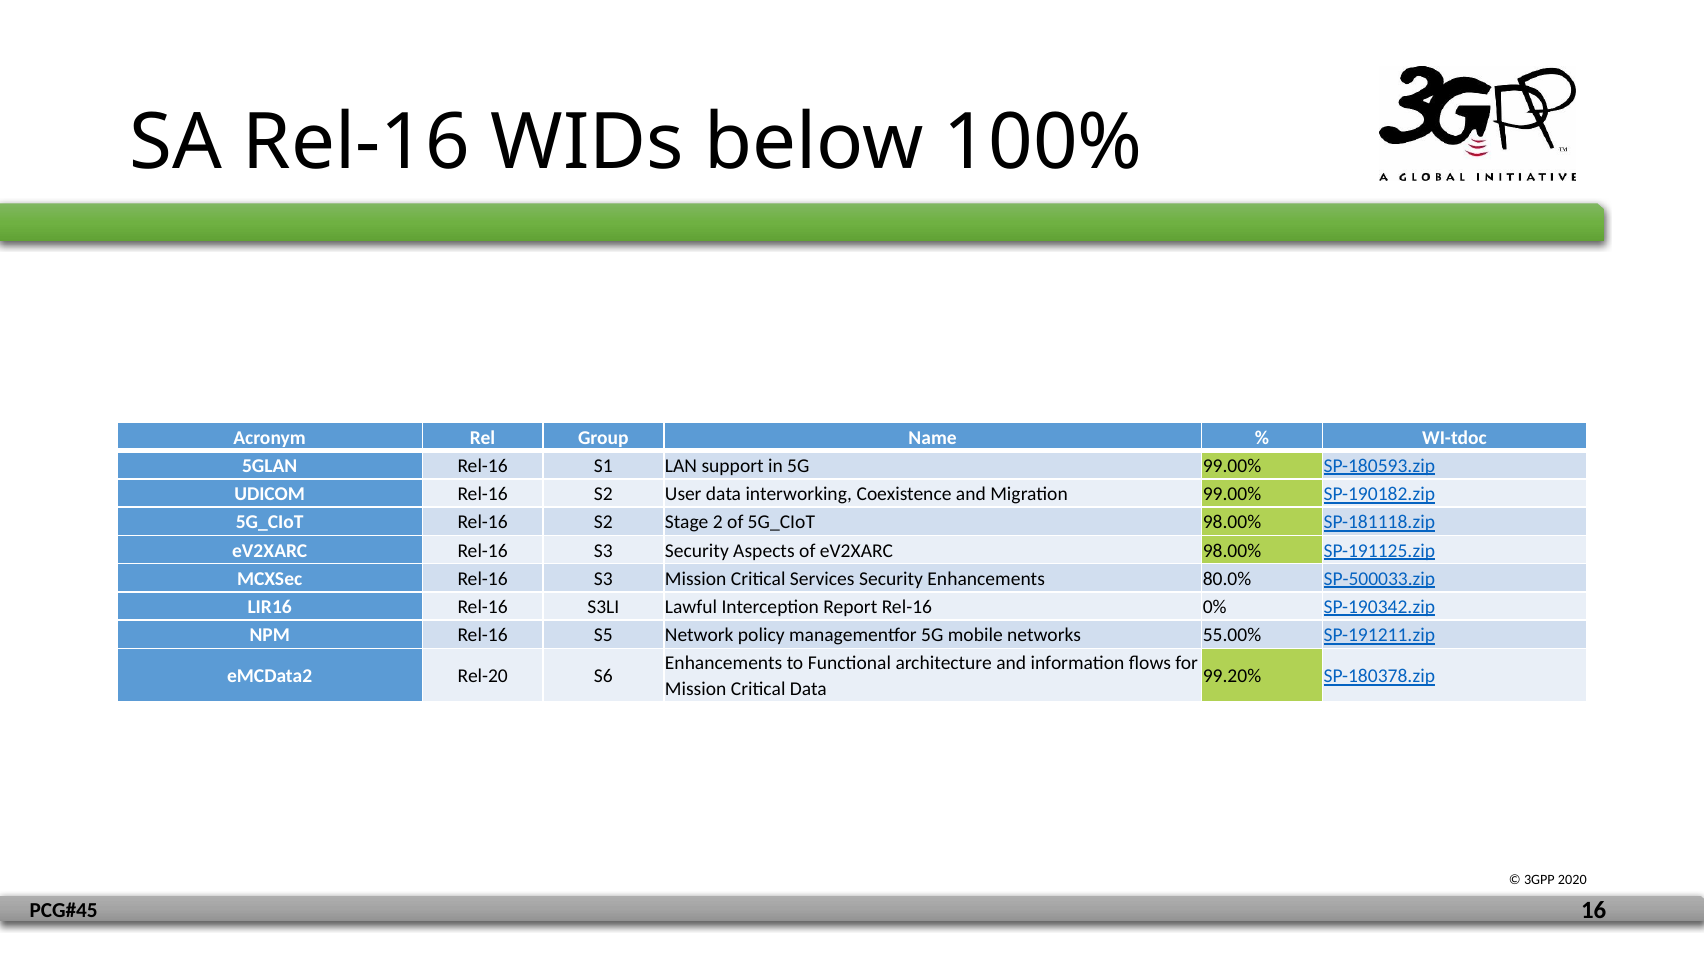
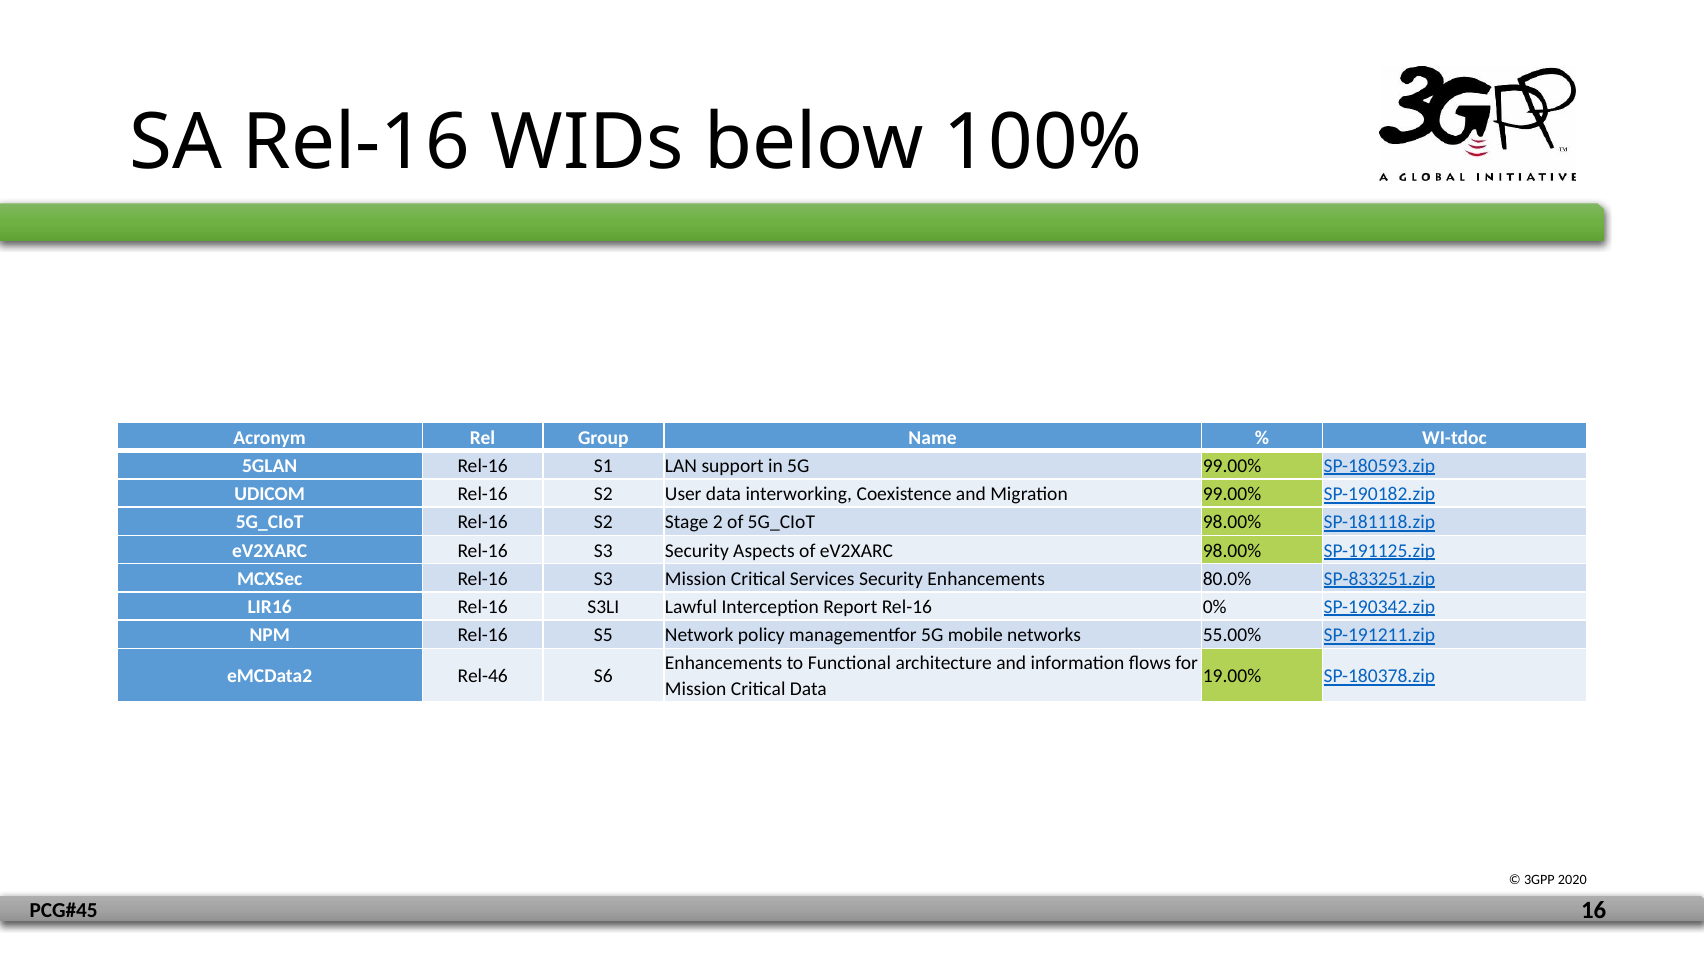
SP-500033.zip: SP-500033.zip -> SP-833251.zip
Rel-20: Rel-20 -> Rel-46
99.20%: 99.20% -> 19.00%
